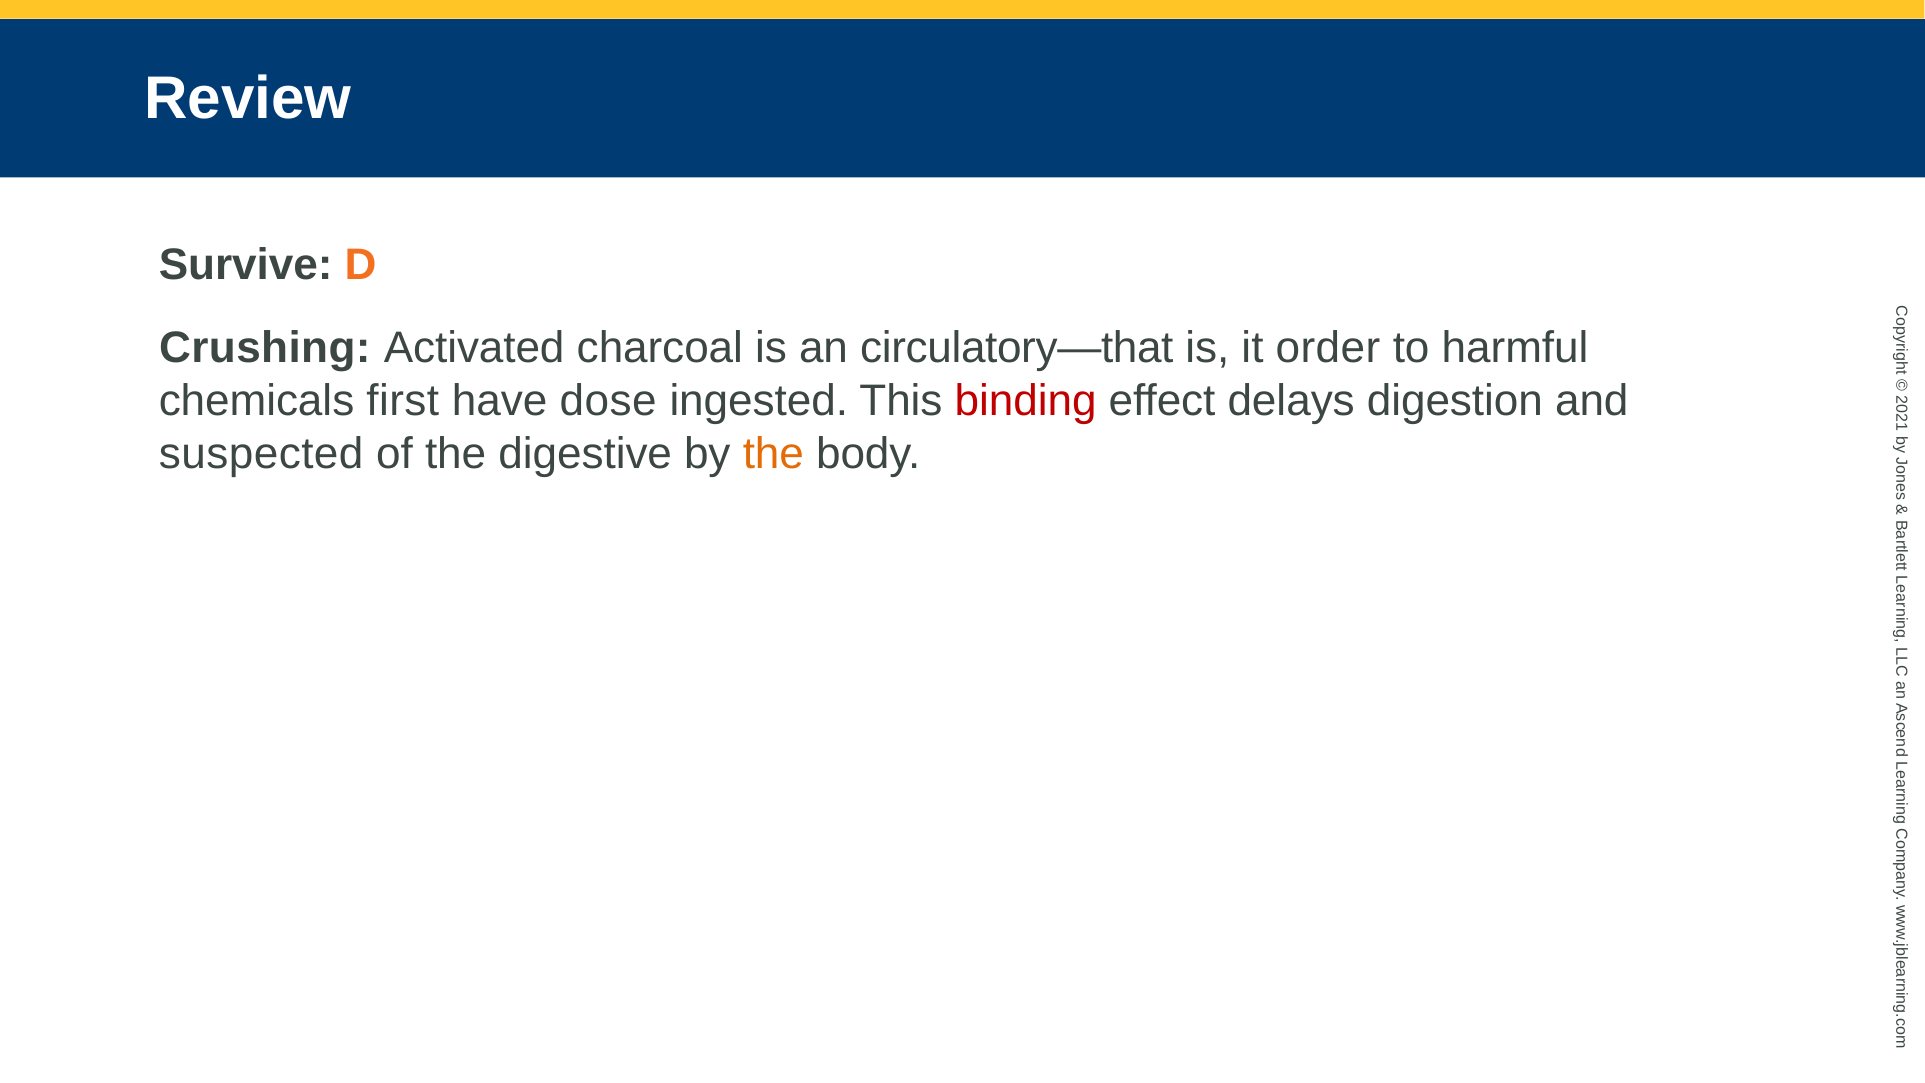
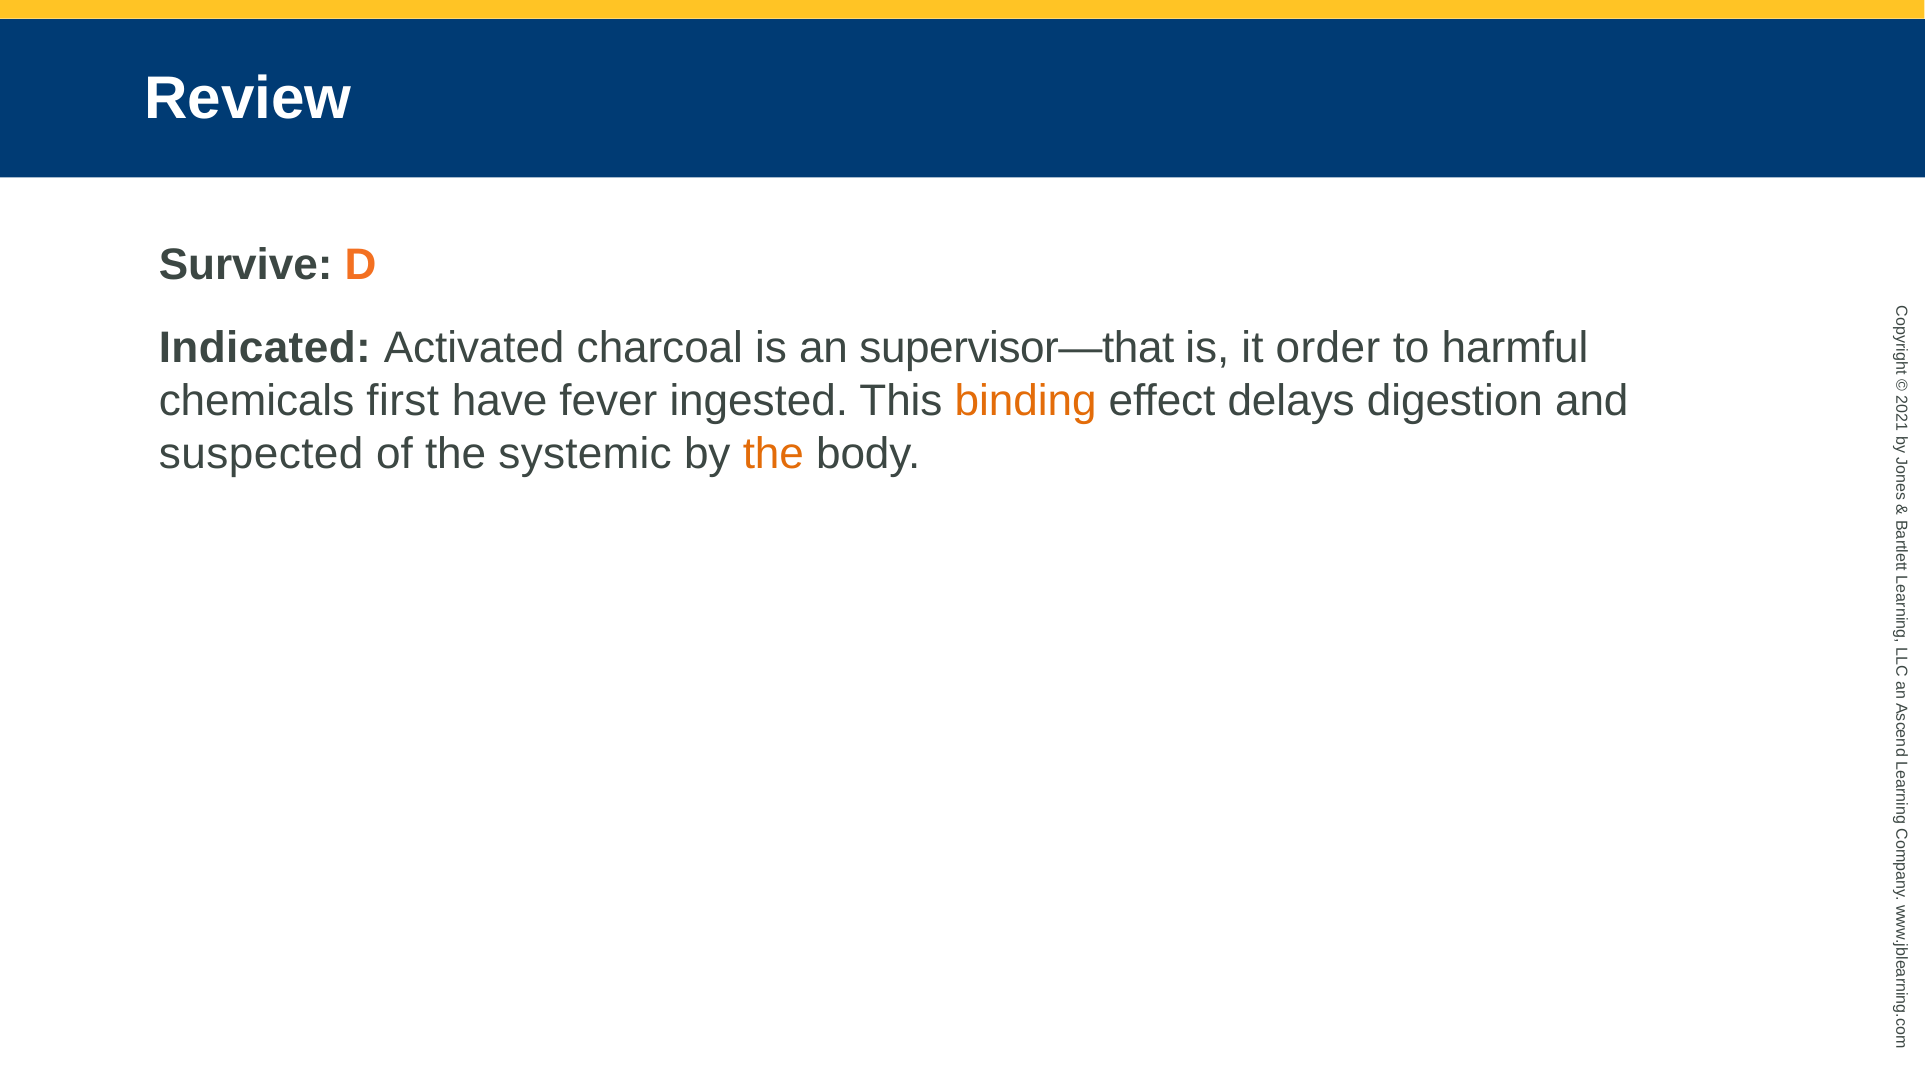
Crushing: Crushing -> Indicated
circulatory—that: circulatory—that -> supervisor—that
dose: dose -> fever
binding colour: red -> orange
digestive: digestive -> systemic
